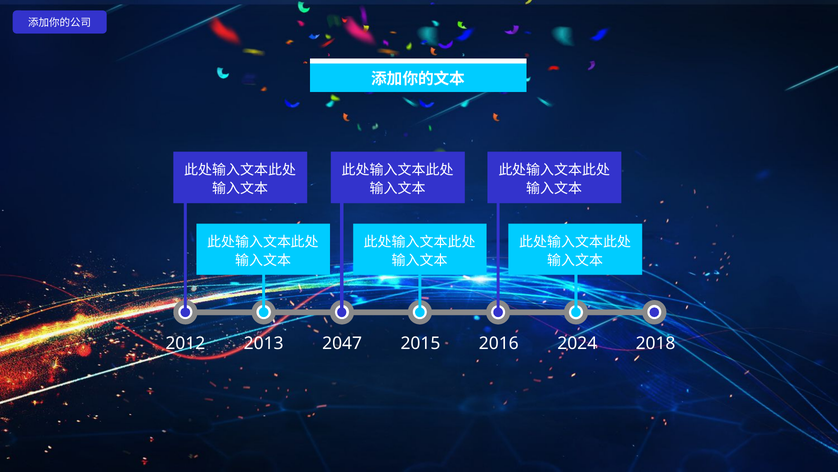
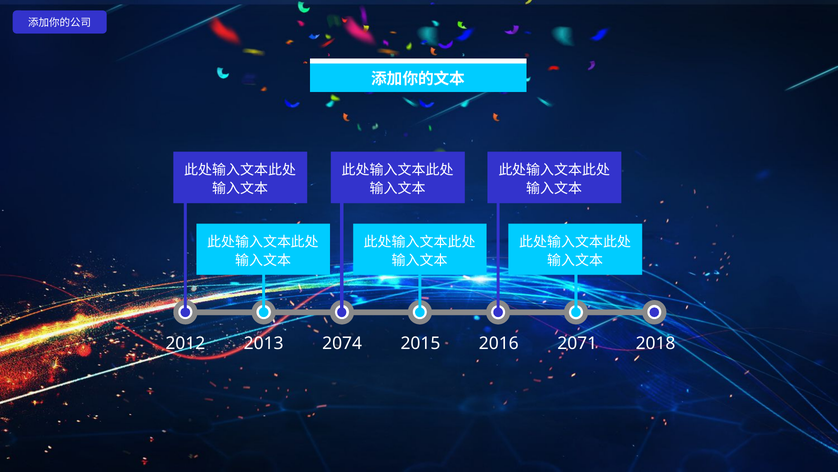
2047: 2047 -> 2074
2024: 2024 -> 2071
